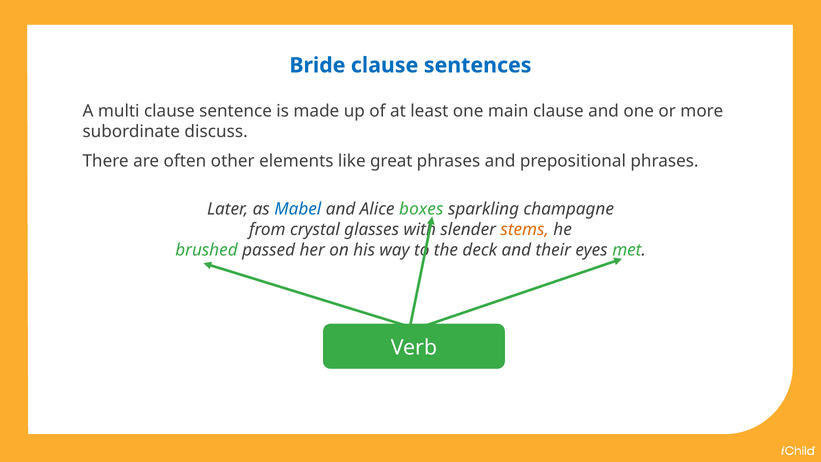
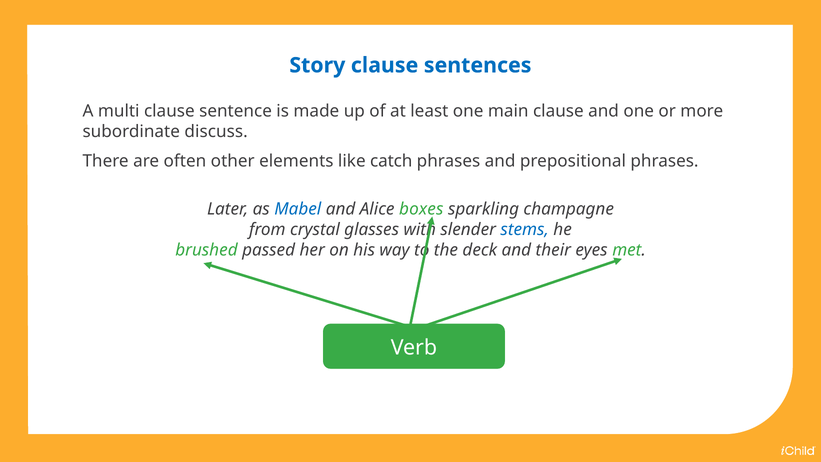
Bride: Bride -> Story
great: great -> catch
stems colour: orange -> blue
